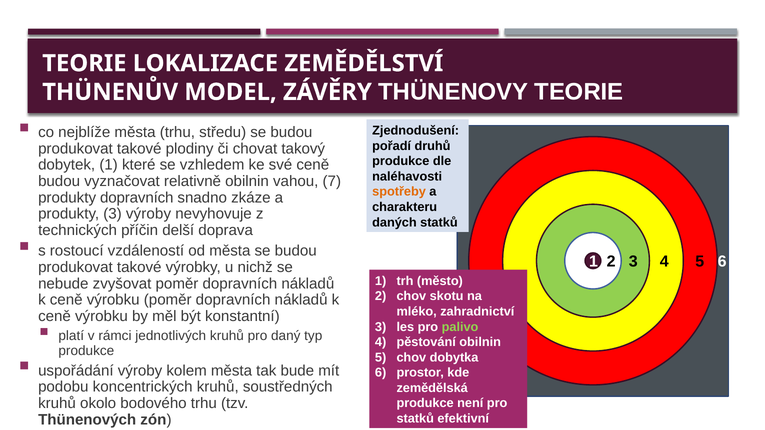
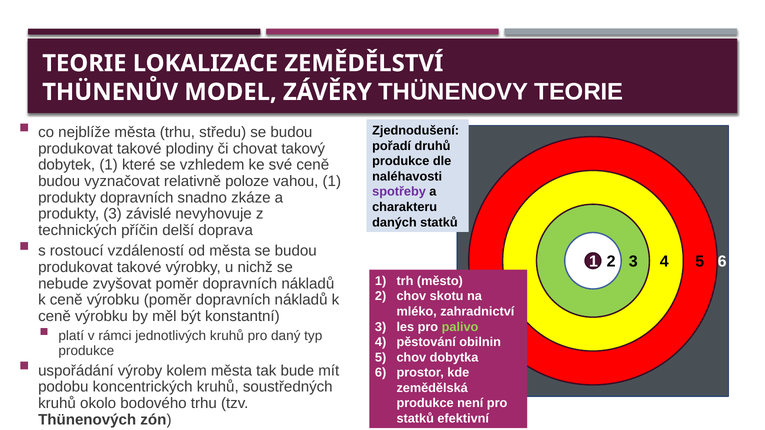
relativně obilnin: obilnin -> poloze
vahou 7: 7 -> 1
spotřeby colour: orange -> purple
3 výroby: výroby -> závislé
